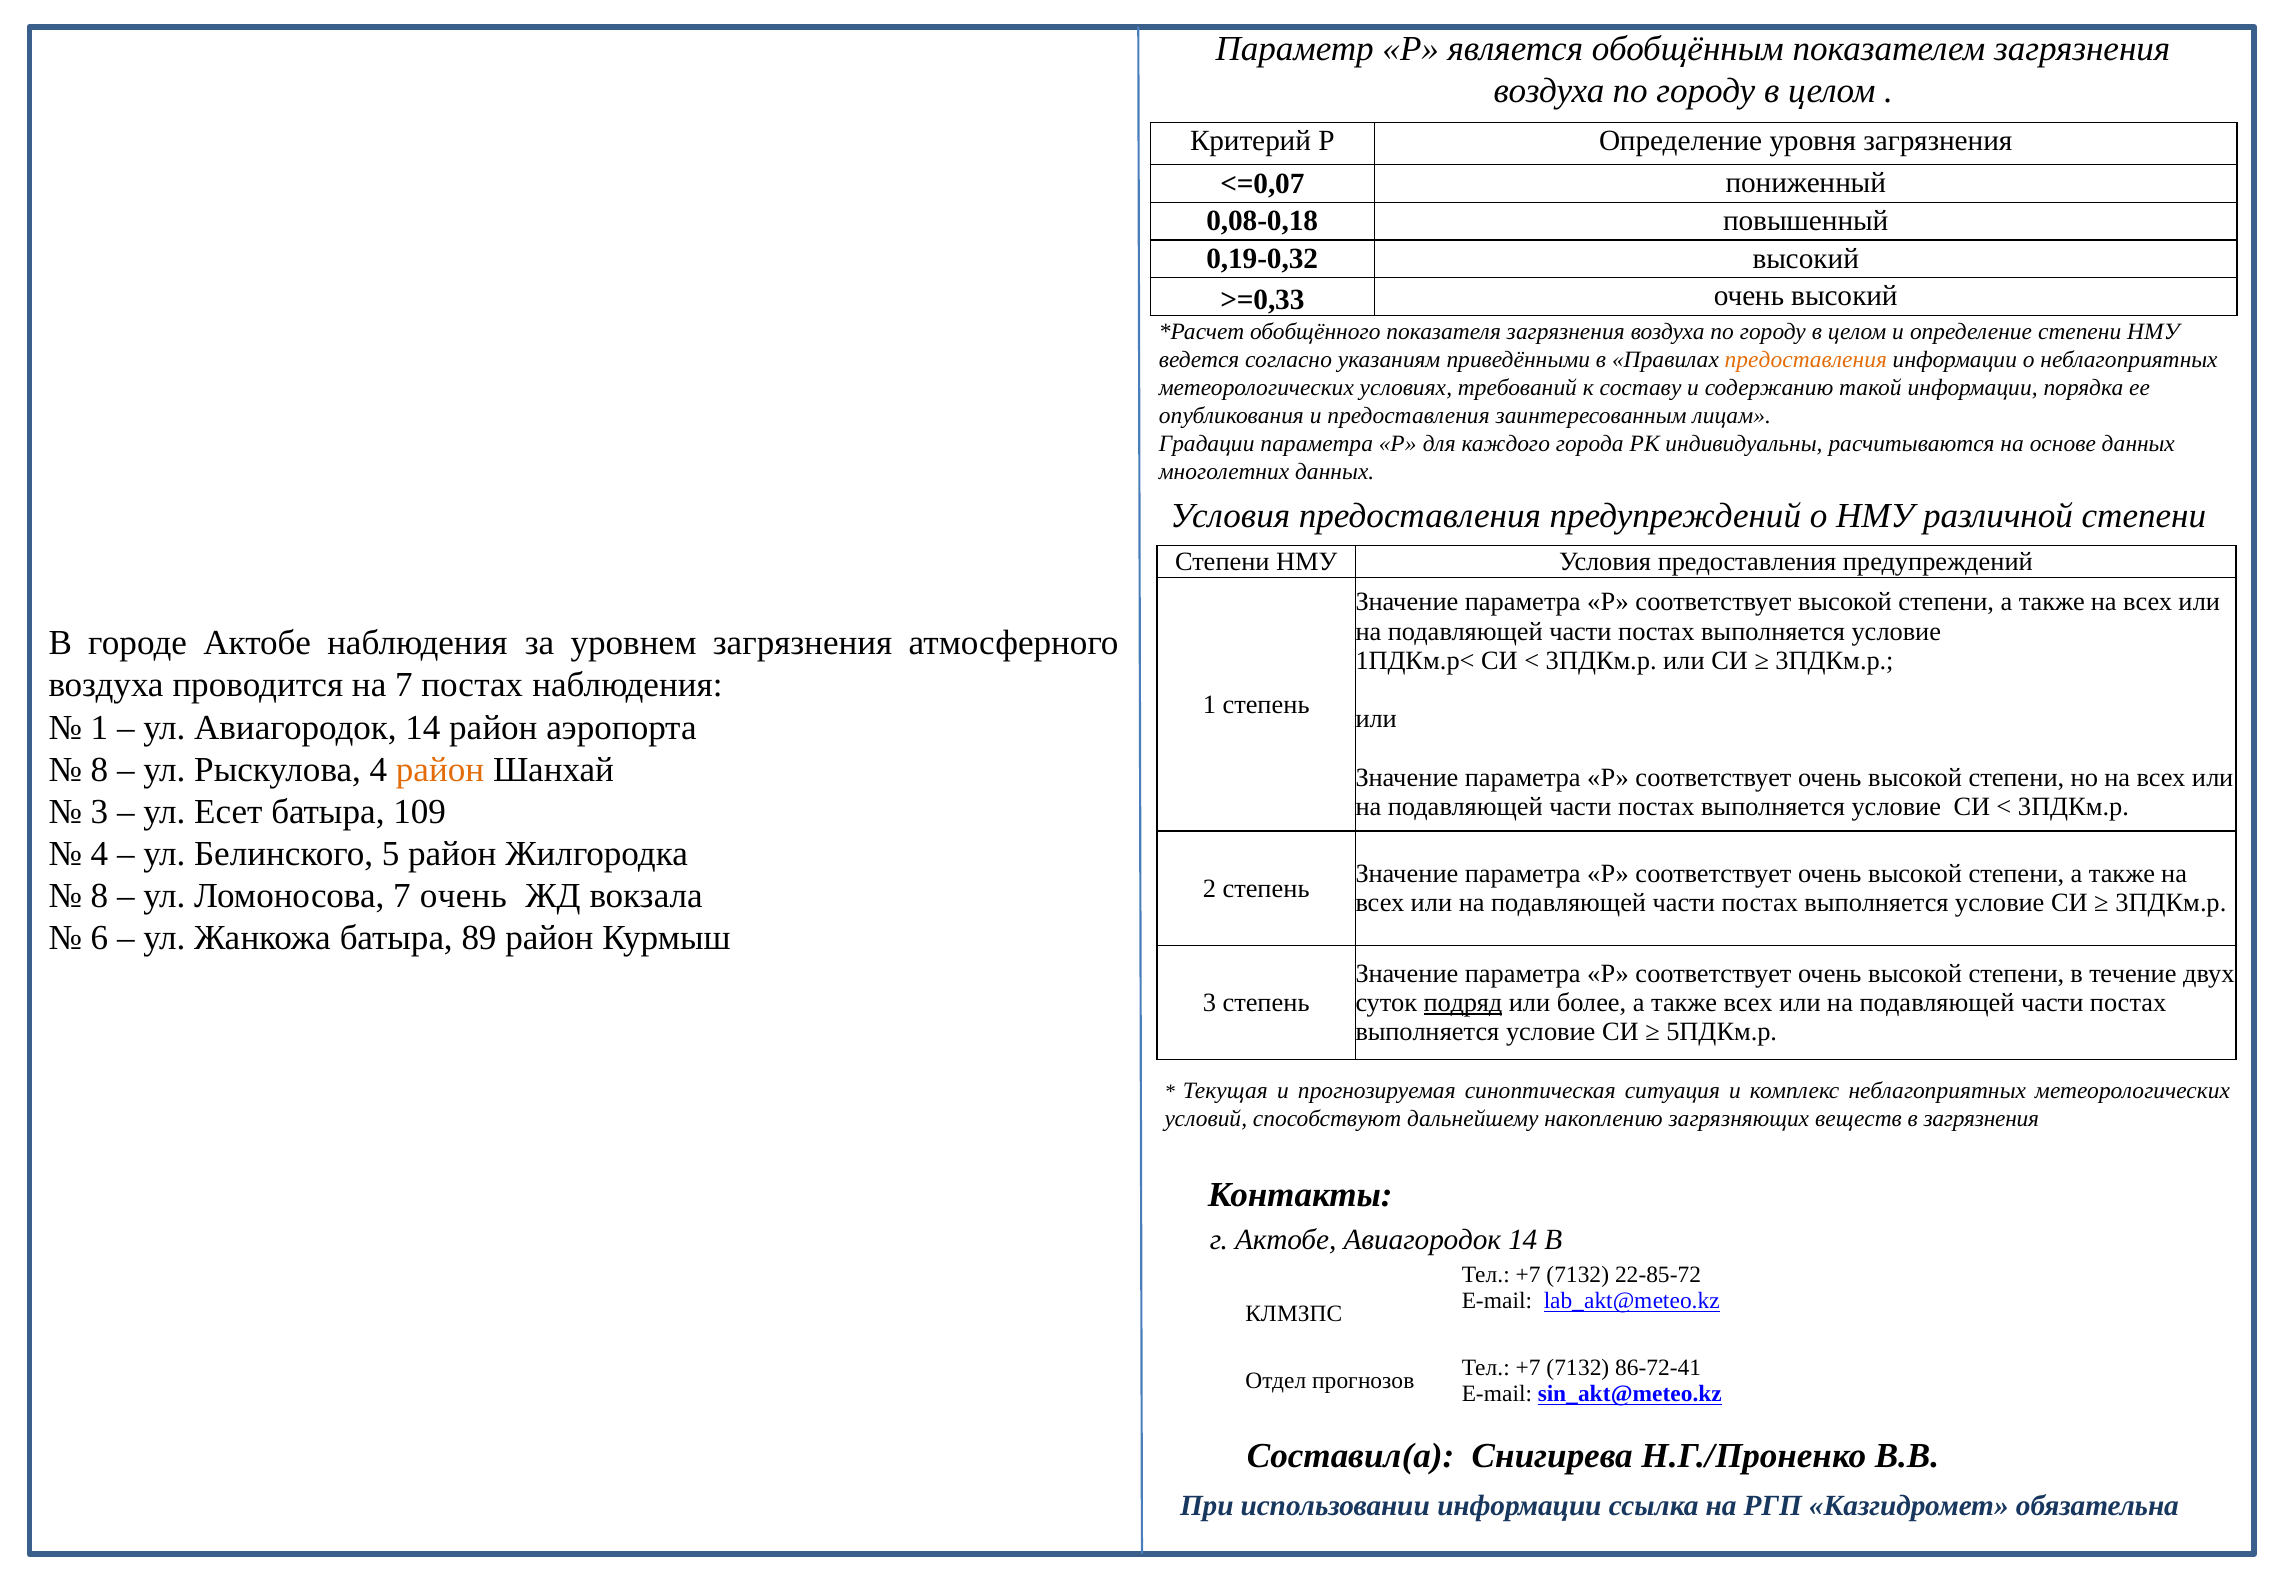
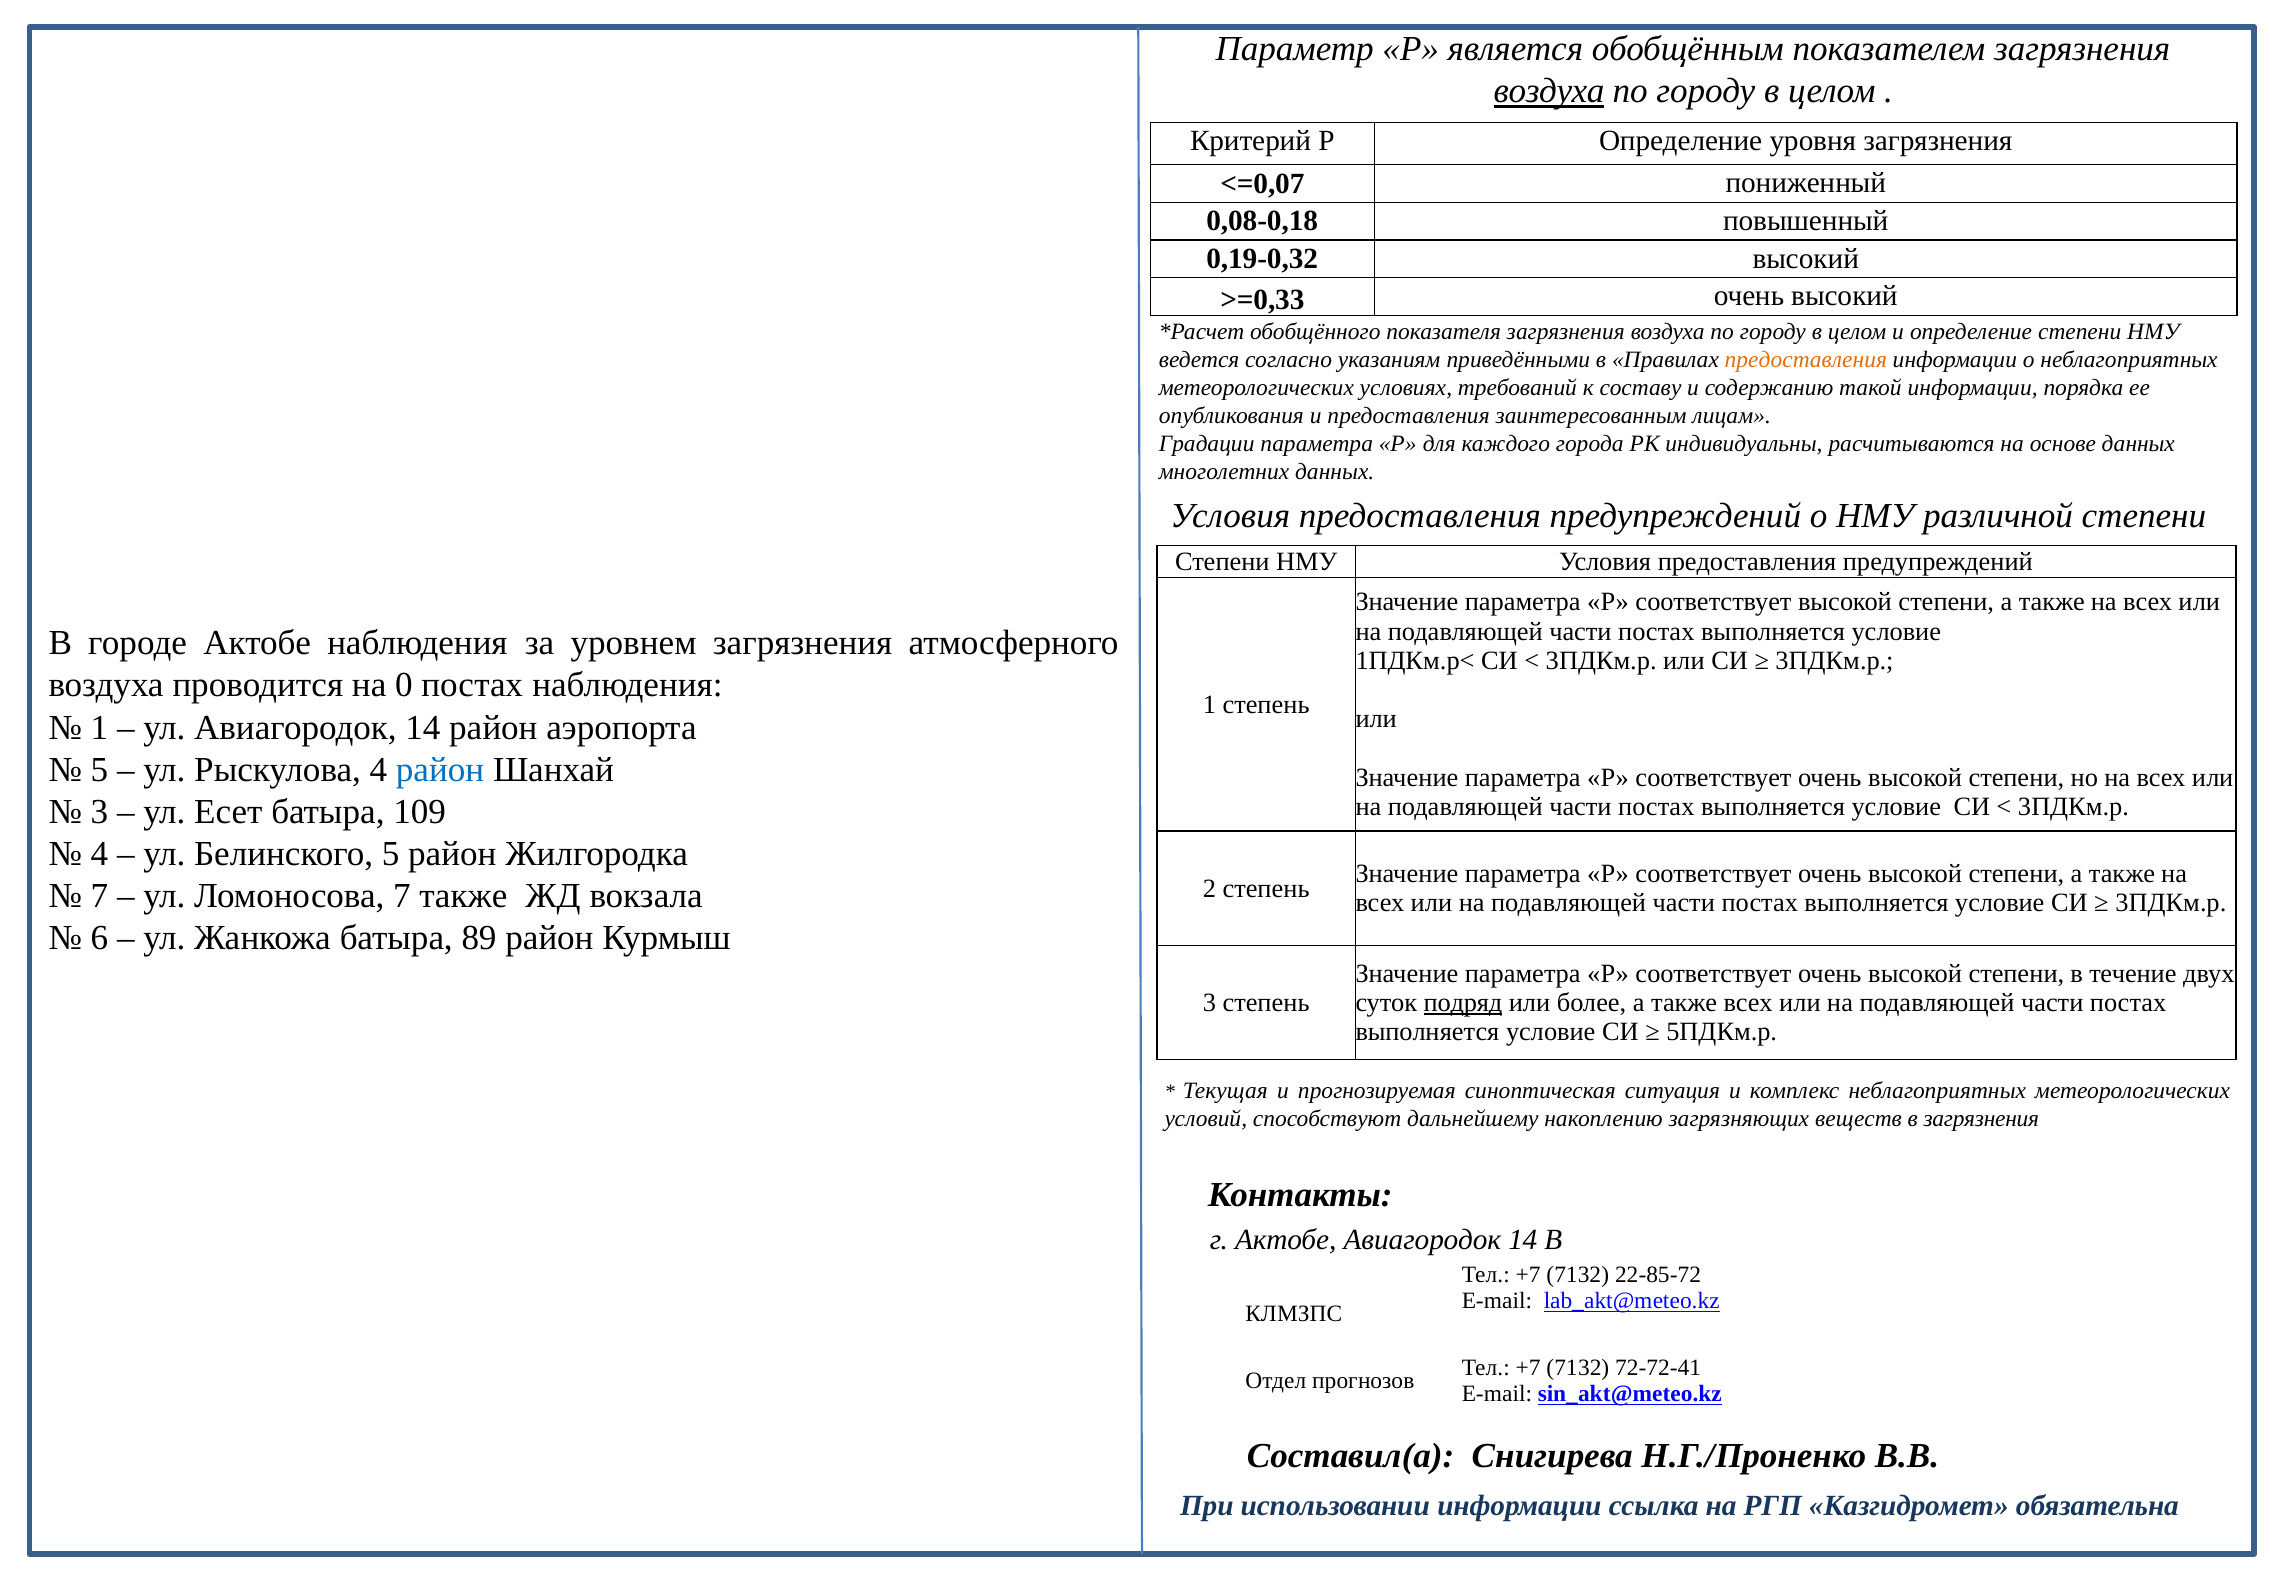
воздуха at (1549, 91) underline: none -> present
на 7: 7 -> 0
8 at (100, 770): 8 -> 5
район at (440, 770) colour: orange -> blue
8 at (100, 896): 8 -> 7
7 очень: очень -> также
86-72-41: 86-72-41 -> 72-72-41
